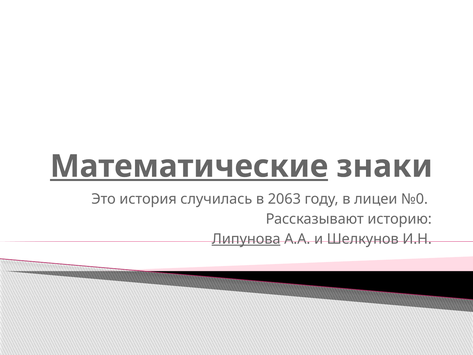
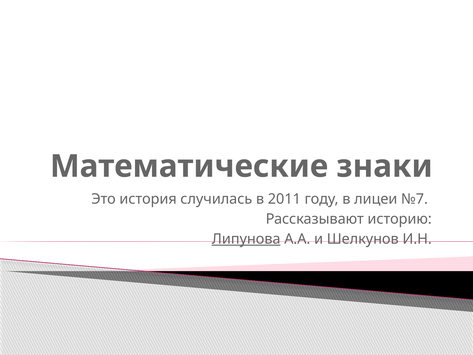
Математические underline: present -> none
2063: 2063 -> 2011
№0: №0 -> №7
